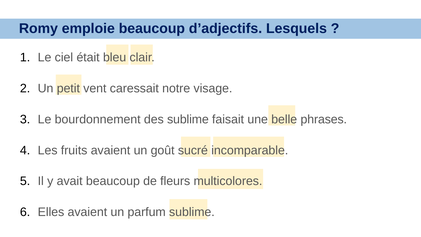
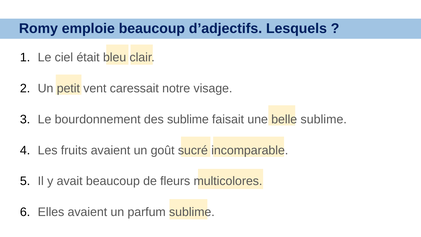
belle phrases: phrases -> sublime
